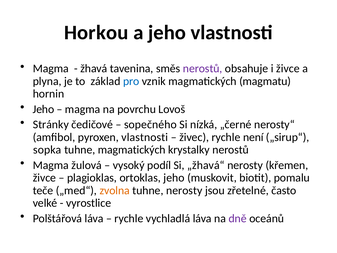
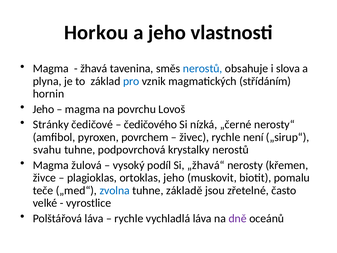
nerostů at (203, 69) colour: purple -> blue
i živce: živce -> slova
magmatu: magmatu -> střídáním
sopečného: sopečného -> čedičového
pyroxen vlastnosti: vlastnosti -> povrchem
sopka: sopka -> svahu
tuhne magmatických: magmatických -> podpovrchová
zvolna colour: orange -> blue
tuhne nerosty: nerosty -> základě
